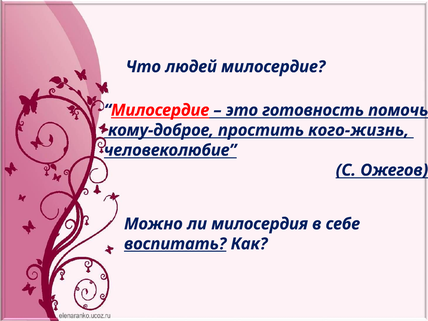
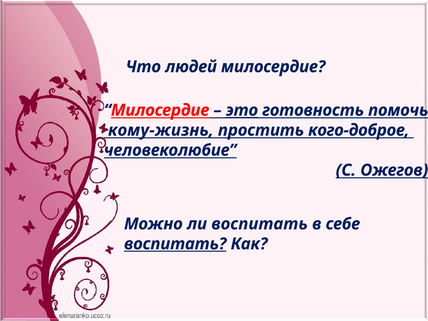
это underline: none -> present
кому-доброе: кому-доброе -> кому-жизнь
кого-жизнь: кого-жизнь -> кого-доброе
ли милосердия: милосердия -> воспитать
